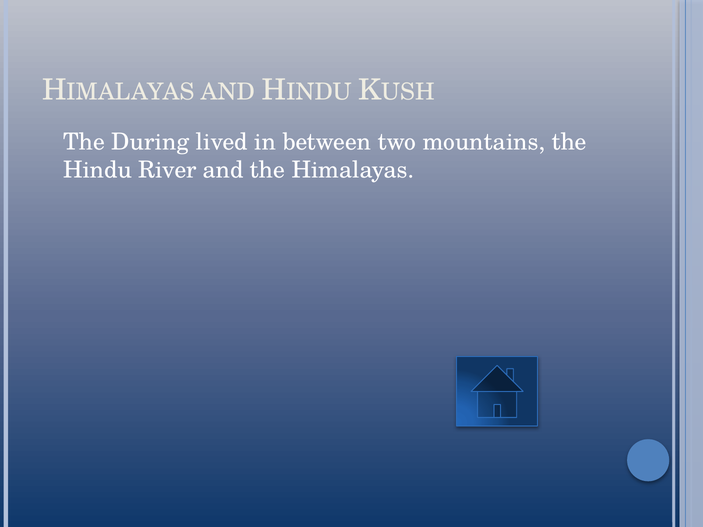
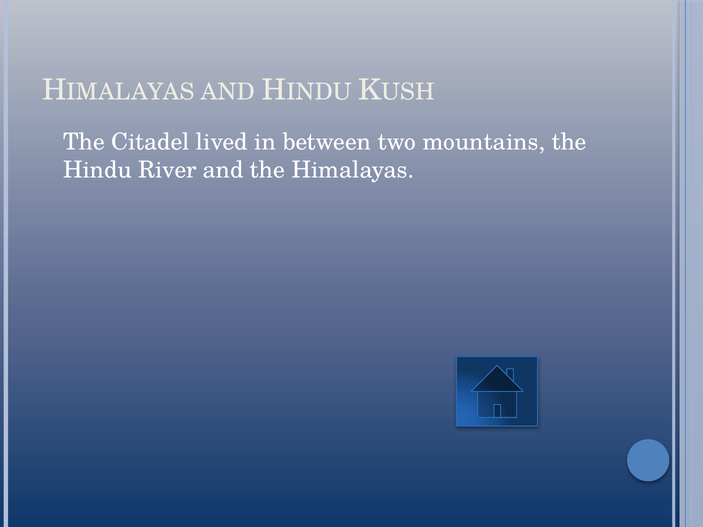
During: During -> Citadel
